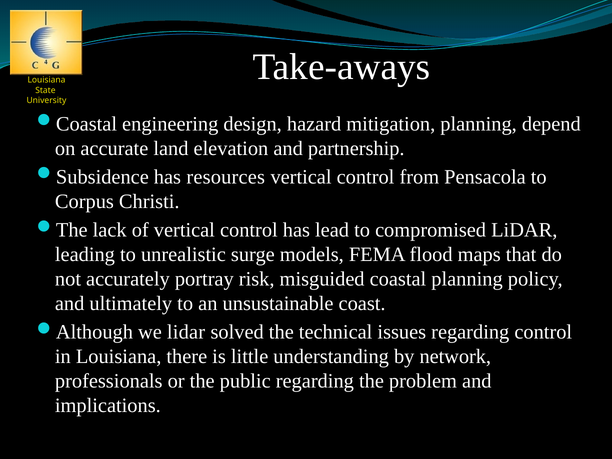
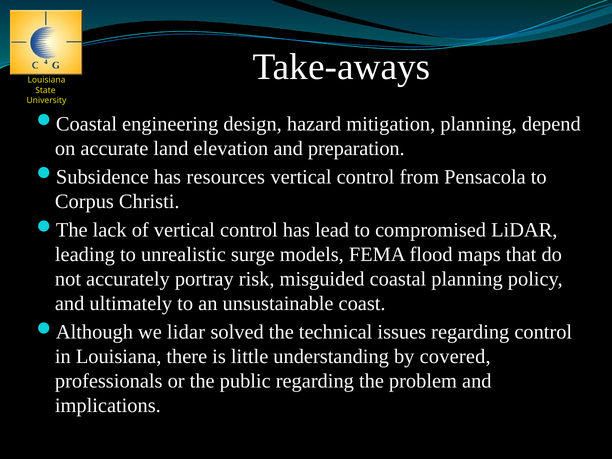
partnership: partnership -> preparation
network: network -> covered
